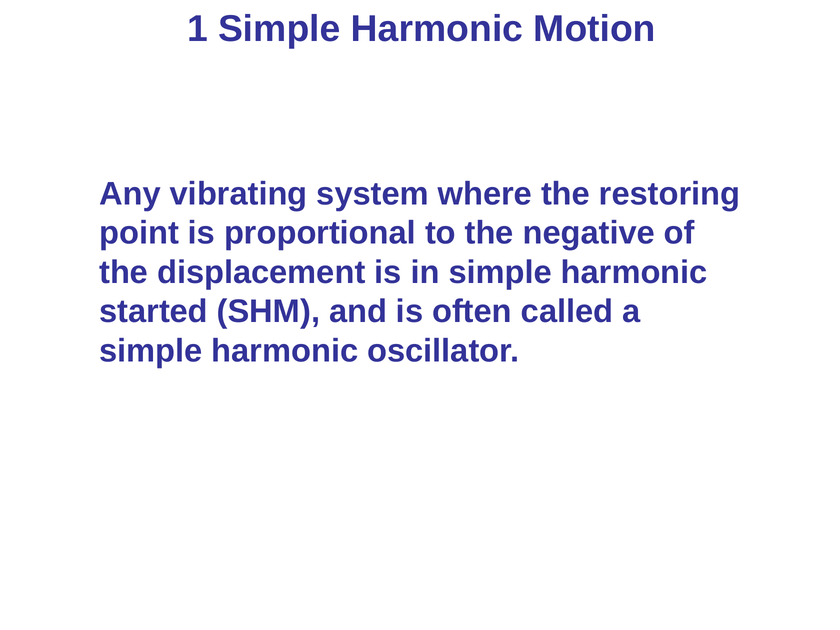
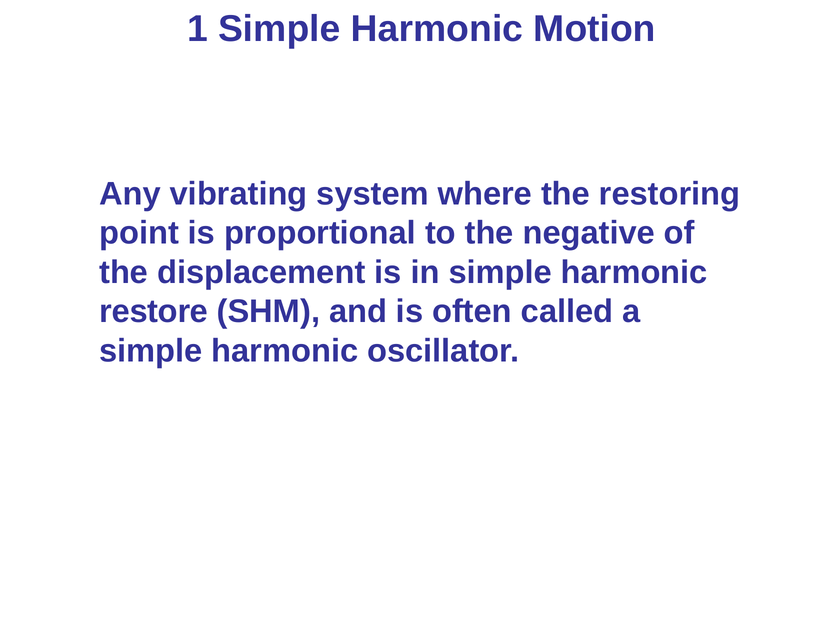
started: started -> restore
